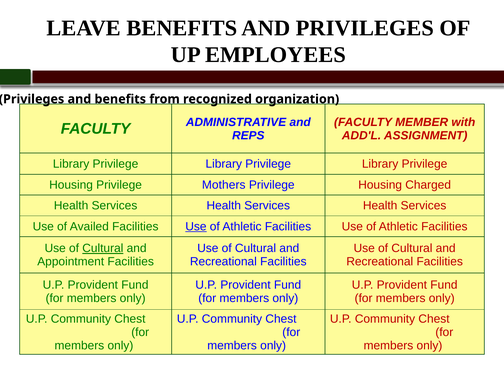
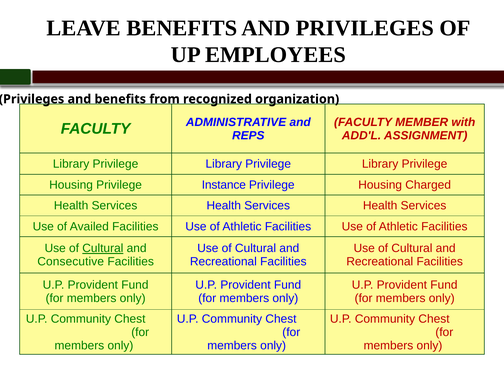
Mothers: Mothers -> Instance
Use at (196, 226) underline: present -> none
Appointment: Appointment -> Consecutive
